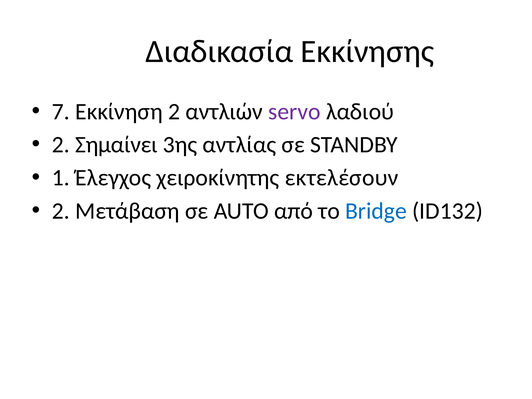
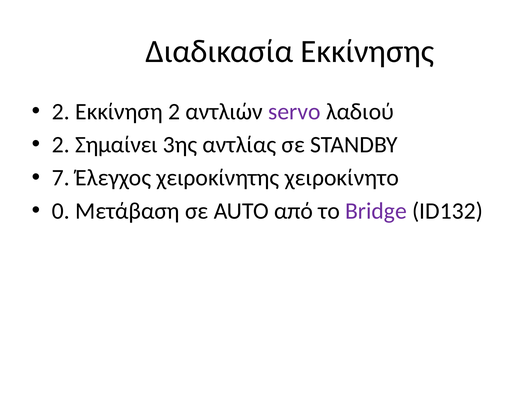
7 at (61, 112): 7 -> 2
1: 1 -> 7
εκτελέσουν: εκτελέσουν -> χειροκίνητο
2 at (61, 211): 2 -> 0
Bridge colour: blue -> purple
